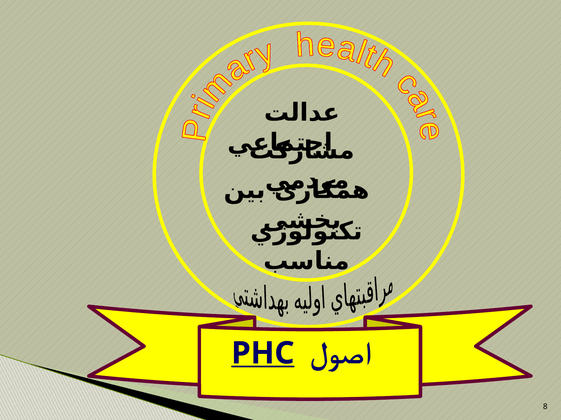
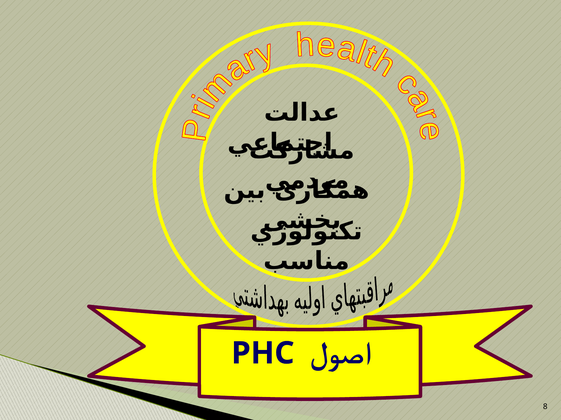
PHC underline: present -> none
